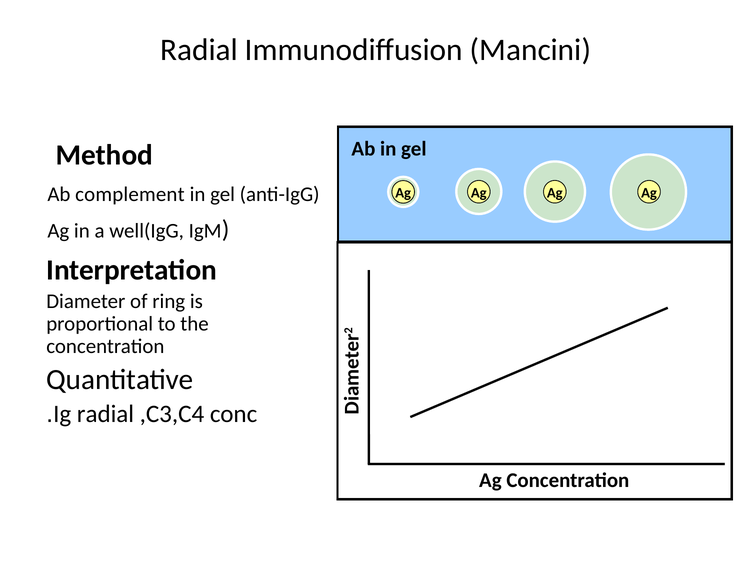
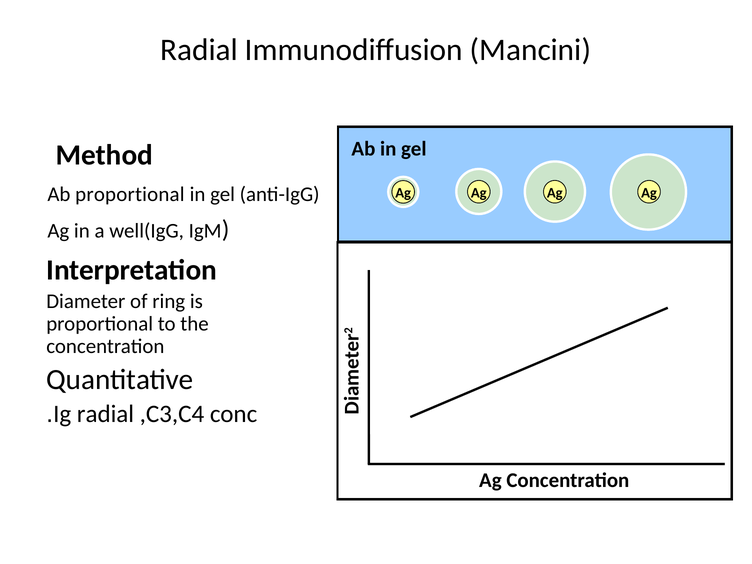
Ab complement: complement -> proportional
